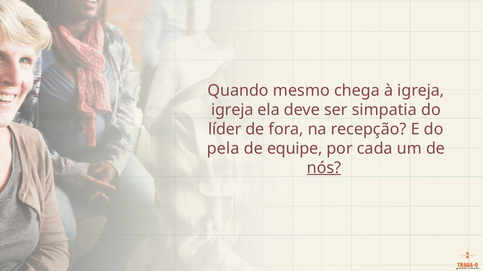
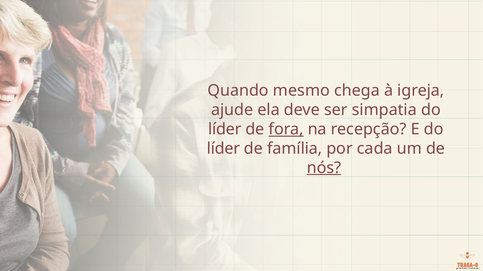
igreja at (232, 110): igreja -> ajude
fora underline: none -> present
pela at (223, 149): pela -> líder
equipe: equipe -> família
